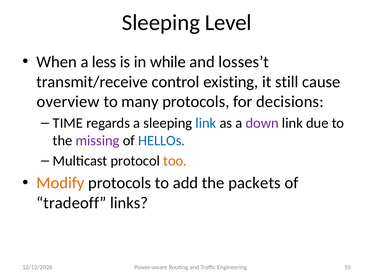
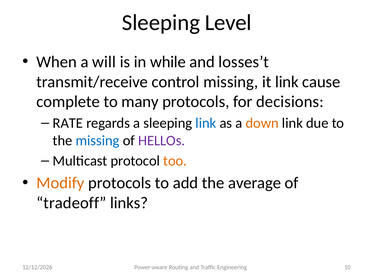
less: less -> will
control existing: existing -> missing
it still: still -> link
overview: overview -> complete
TIME: TIME -> RATE
down colour: purple -> orange
missing at (98, 140) colour: purple -> blue
HELLOs colour: blue -> purple
packets: packets -> average
